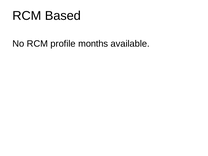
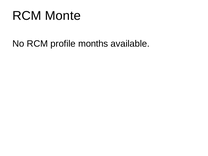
Based: Based -> Monte
